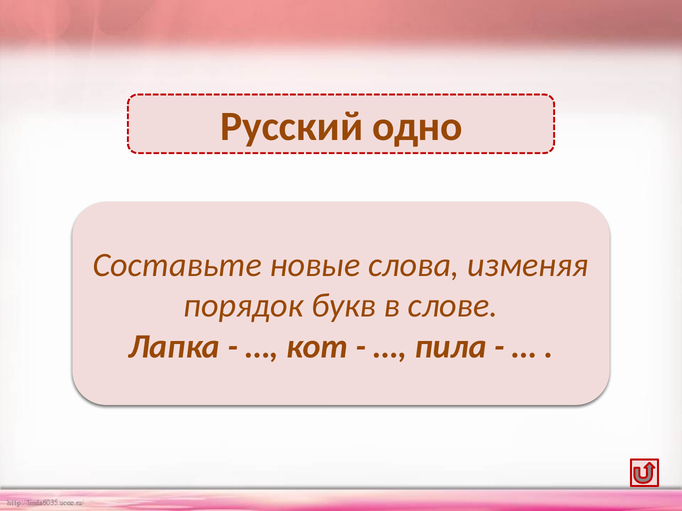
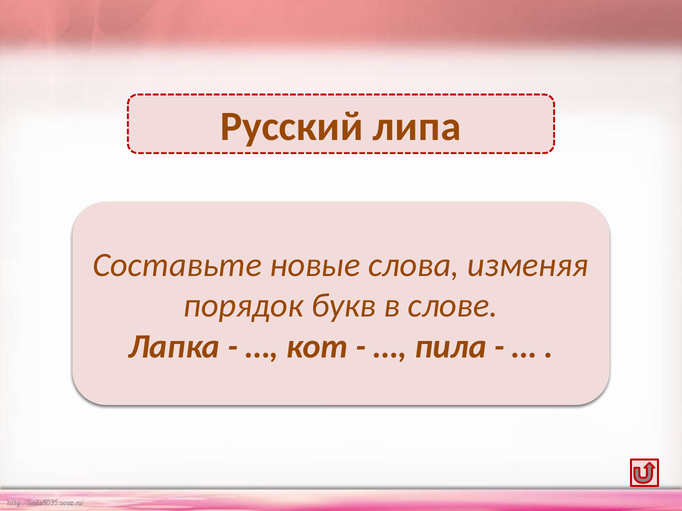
Русский одно: одно -> липа
